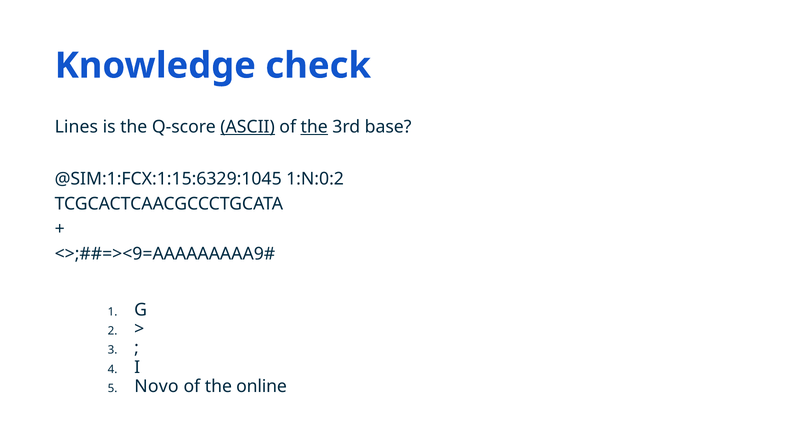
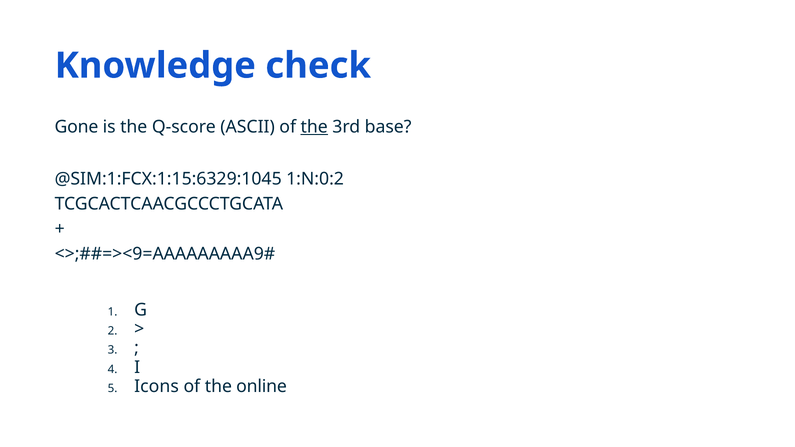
Lines: Lines -> Gone
ASCII underline: present -> none
Novo: Novo -> Icons
